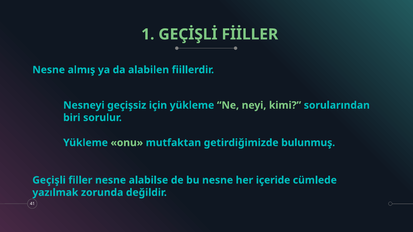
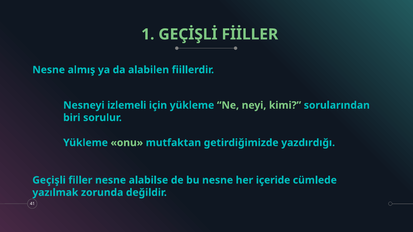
geçişsiz: geçişsiz -> izlemeli
bulunmuş: bulunmuş -> yazdırdığı
